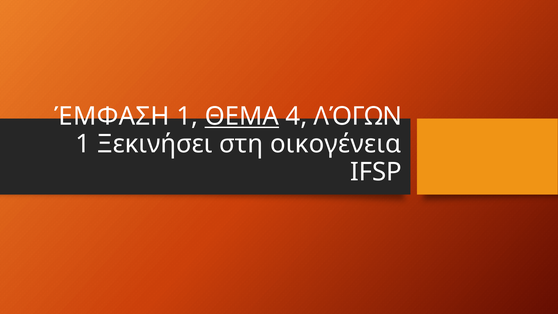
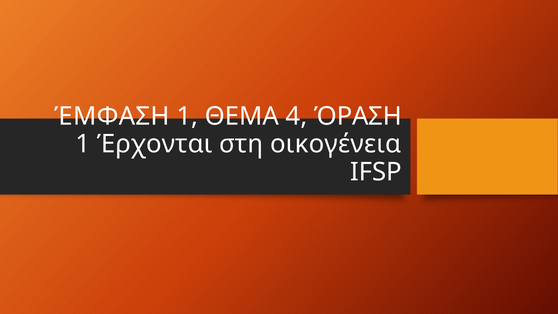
ΘΕΜΑ underline: present -> none
ΛΌΓΩΝ: ΛΌΓΩΝ -> ΌΡΑΣΗ
Ξεκινήσει: Ξεκινήσει -> Έρχονται
